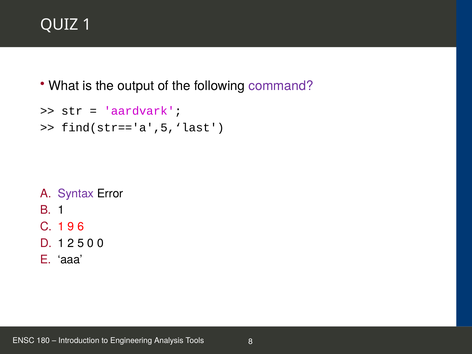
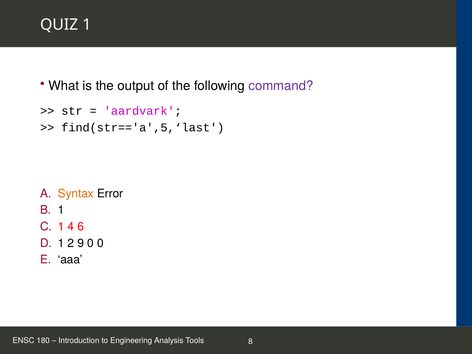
Syntax colour: purple -> orange
9: 9 -> 4
5: 5 -> 9
